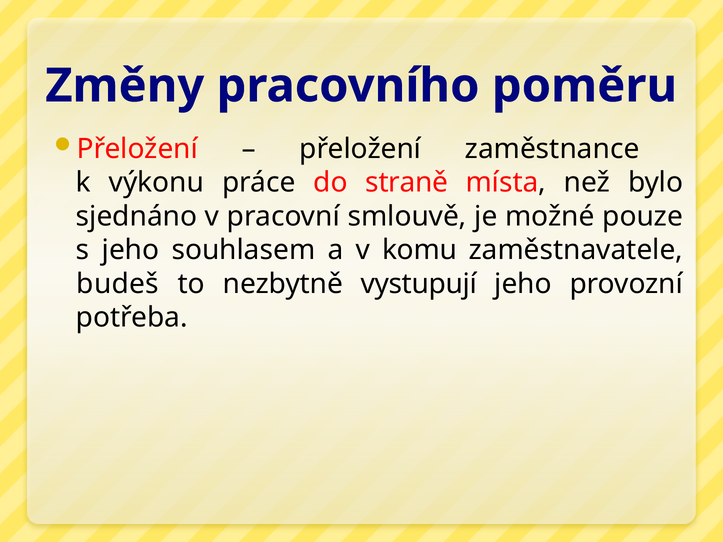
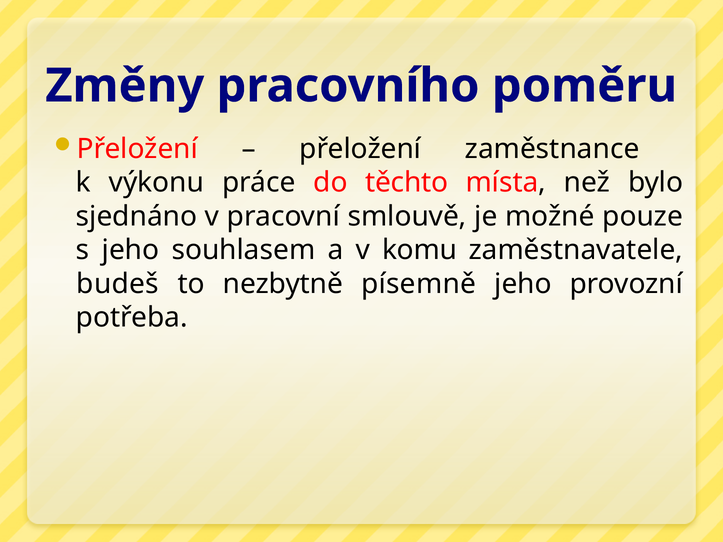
straně: straně -> těchto
vystupují: vystupují -> písemně
